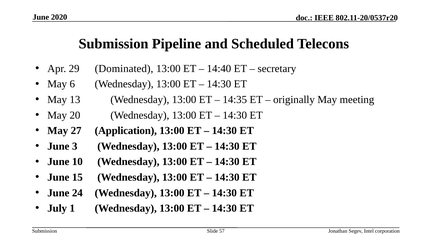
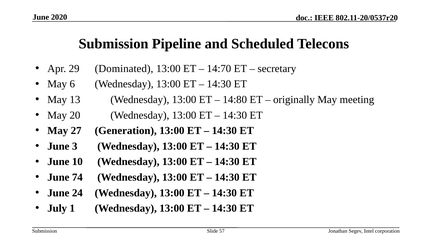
14:40: 14:40 -> 14:70
14:35: 14:35 -> 14:80
Application: Application -> Generation
15: 15 -> 74
